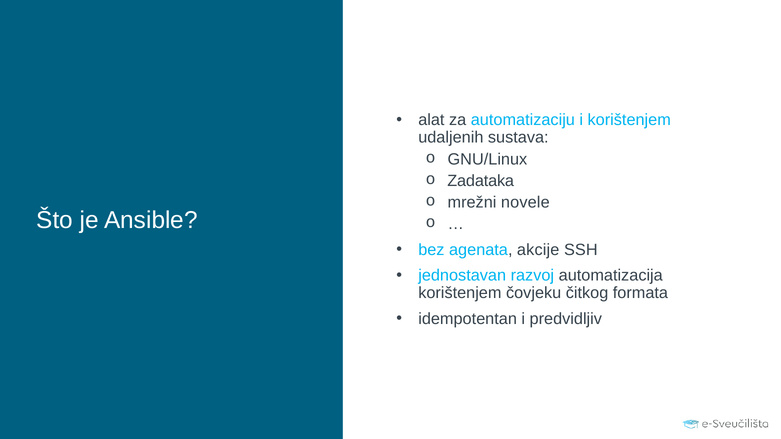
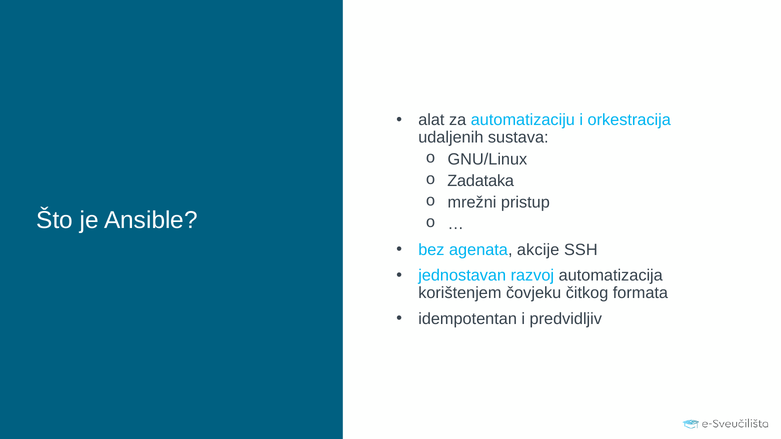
i korištenjem: korištenjem -> orkestracija
novele: novele -> pristup
